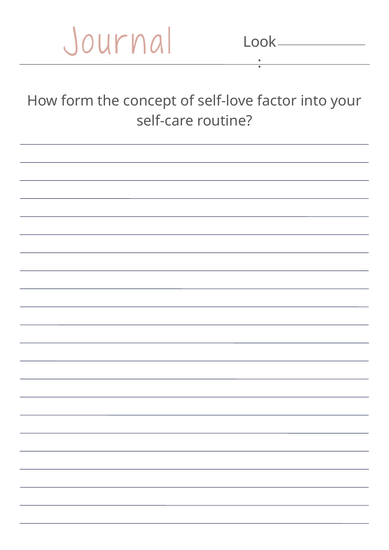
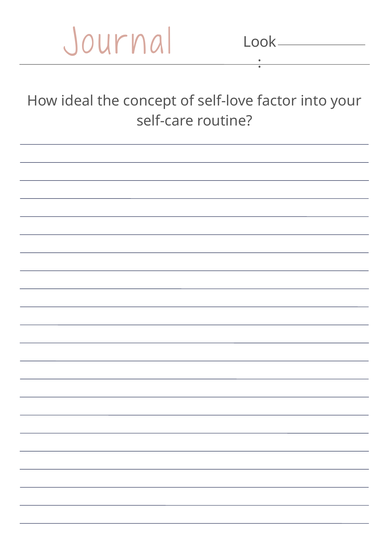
form: form -> ideal
